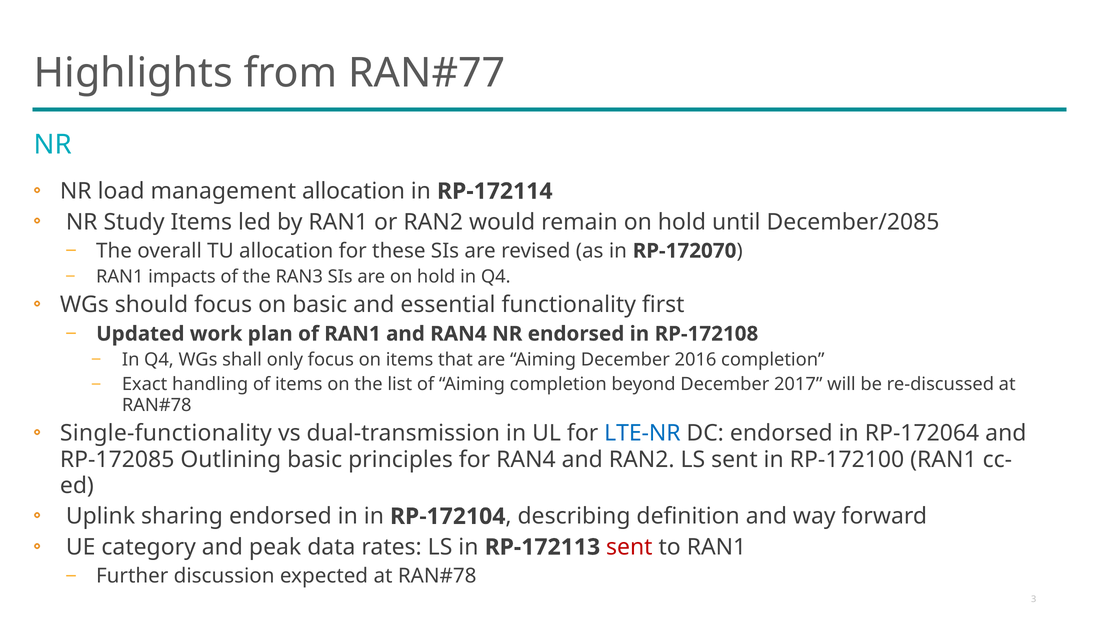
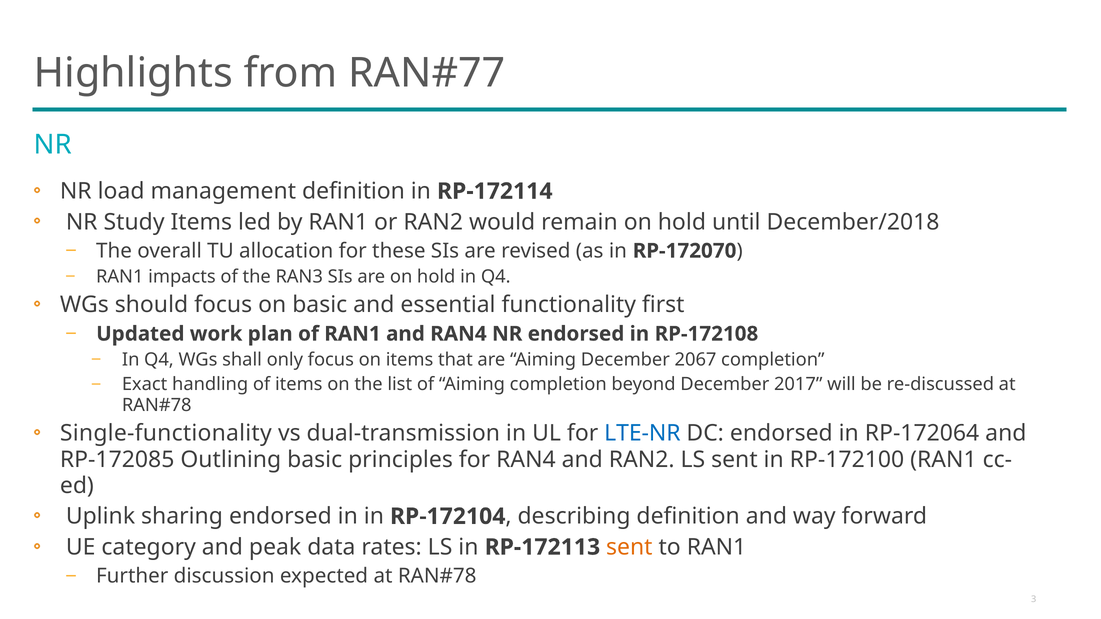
management allocation: allocation -> definition
December/2085: December/2085 -> December/2018
2016: 2016 -> 2067
sent at (629, 548) colour: red -> orange
